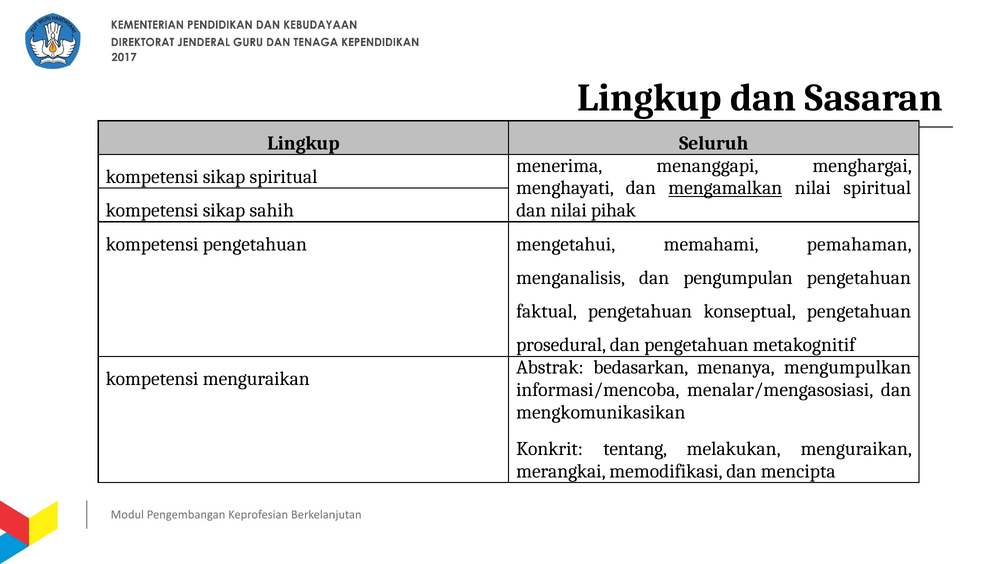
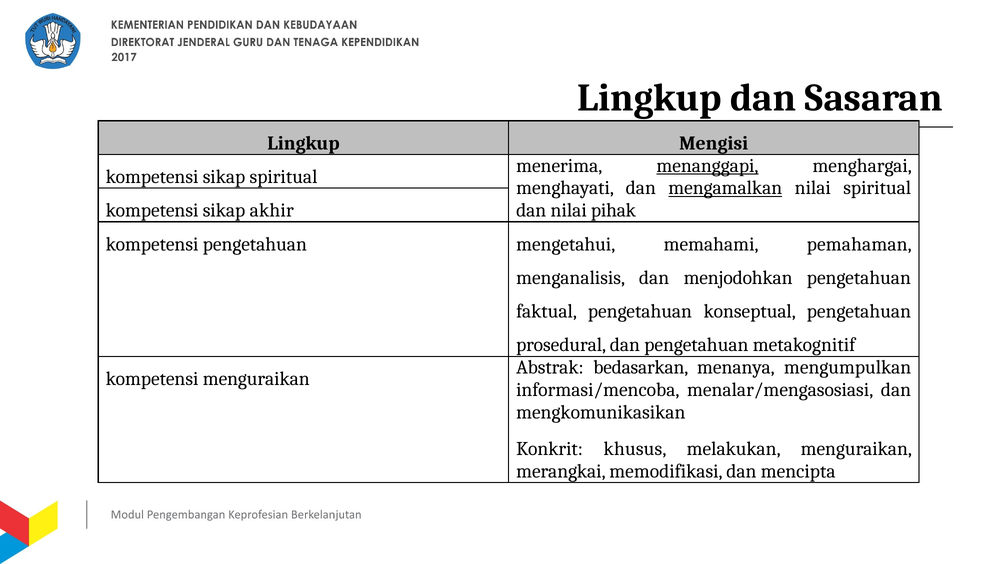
Seluruh: Seluruh -> Mengisi
menanggapi underline: none -> present
sahih: sahih -> akhir
pengumpulan: pengumpulan -> menjodohkan
tentang: tentang -> khusus
